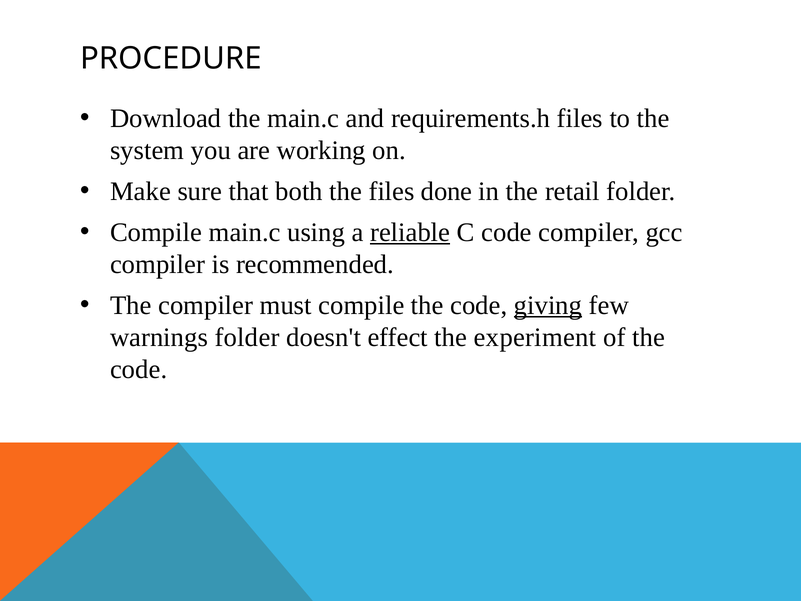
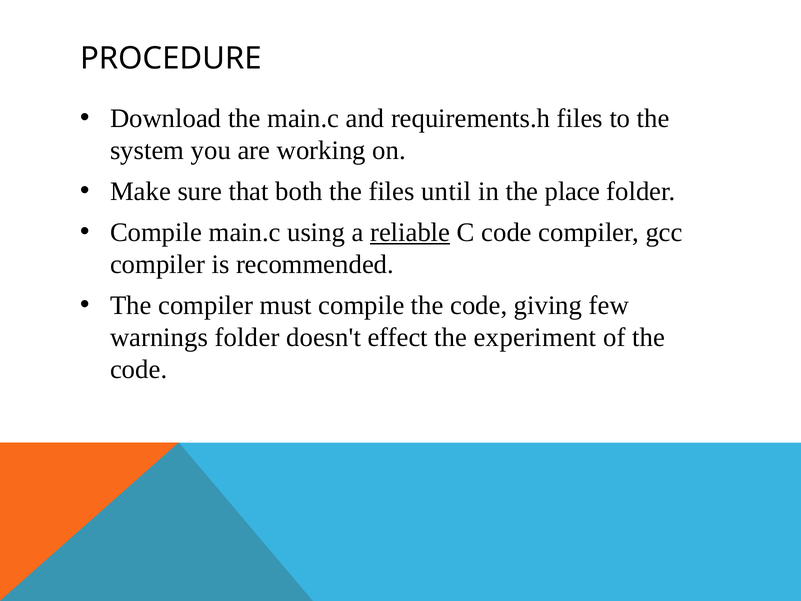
done: done -> until
retail: retail -> place
giving underline: present -> none
